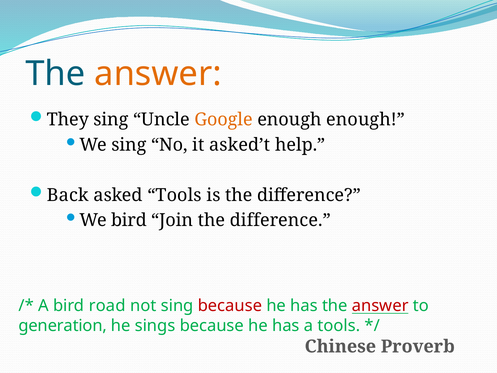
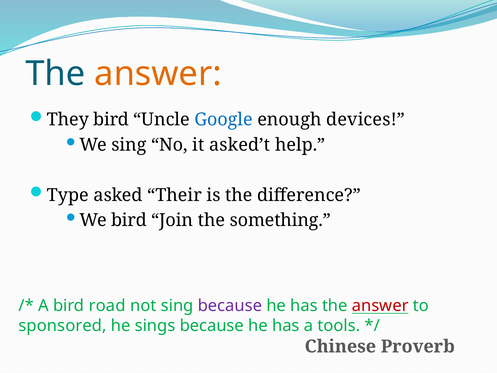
They sing: sing -> bird
Google colour: orange -> blue
enough enough: enough -> devices
Back: Back -> Type
asked Tools: Tools -> Their
Join the difference: difference -> something
because at (230, 306) colour: red -> purple
generation: generation -> sponsored
